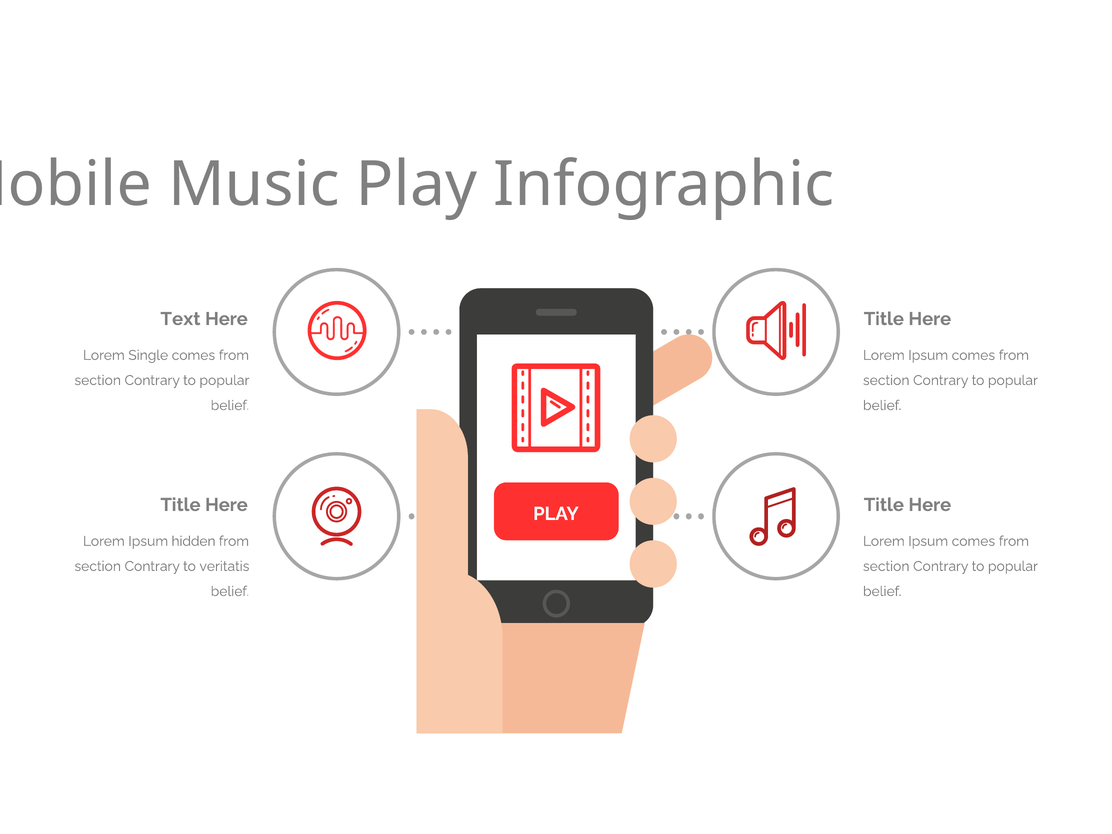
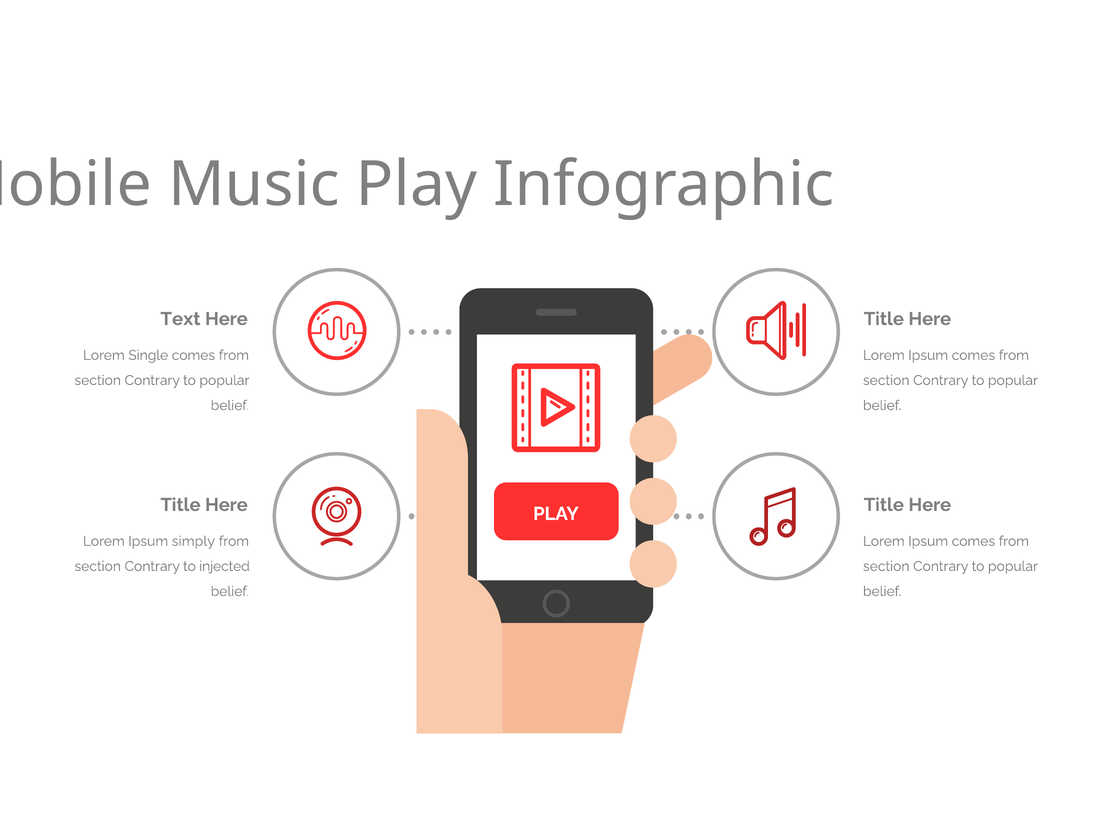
hidden: hidden -> simply
veritatis: veritatis -> injected
